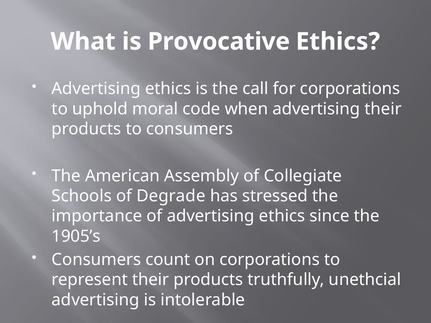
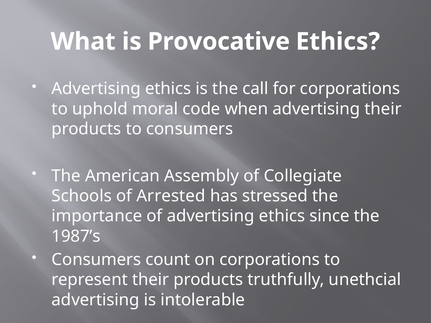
Degrade: Degrade -> Arrested
1905’s: 1905’s -> 1987’s
